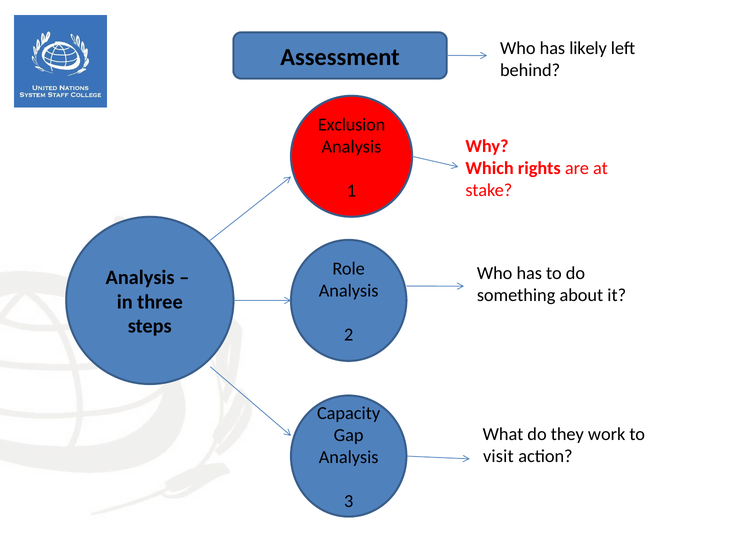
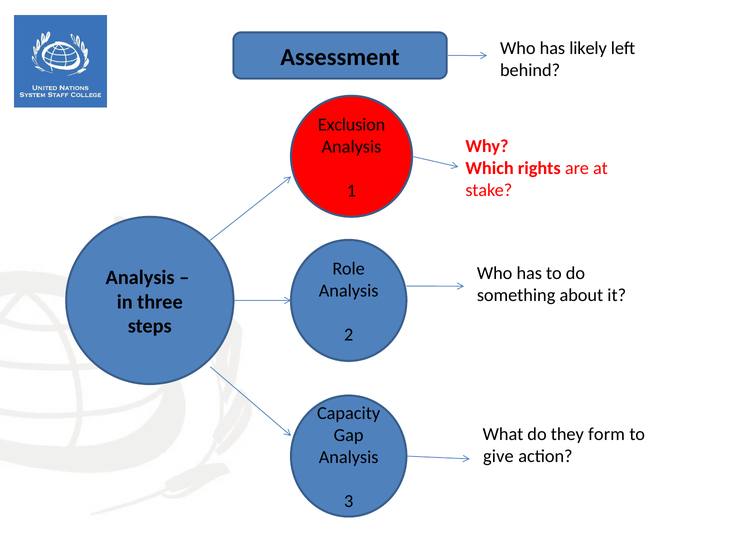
work: work -> form
visit: visit -> give
